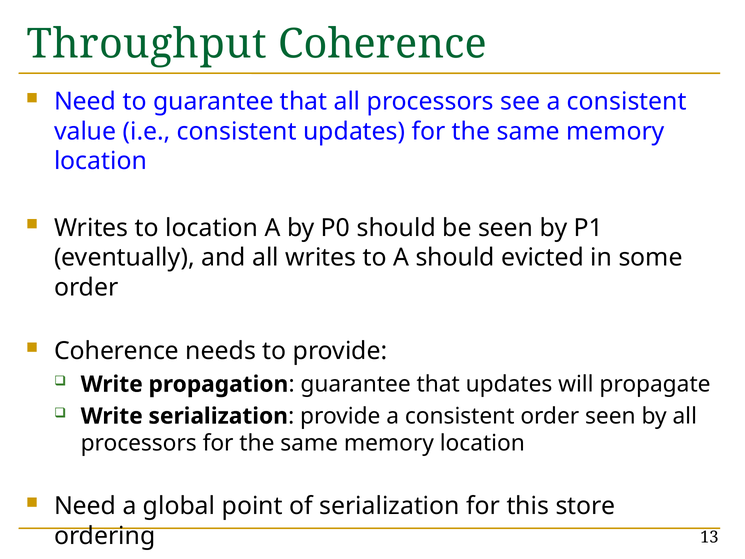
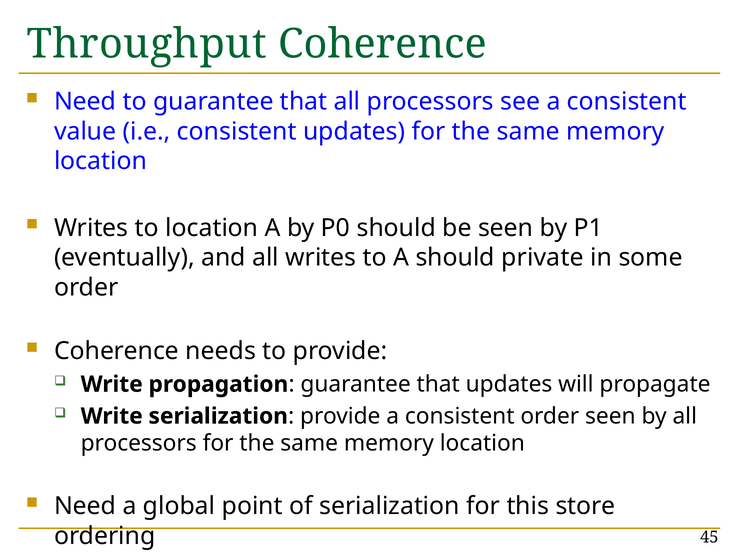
evicted: evicted -> private
13: 13 -> 45
